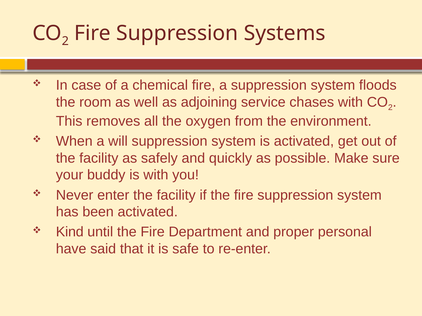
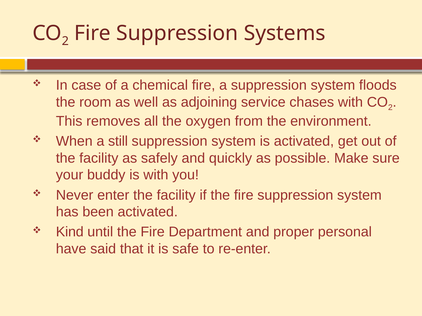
will: will -> still
